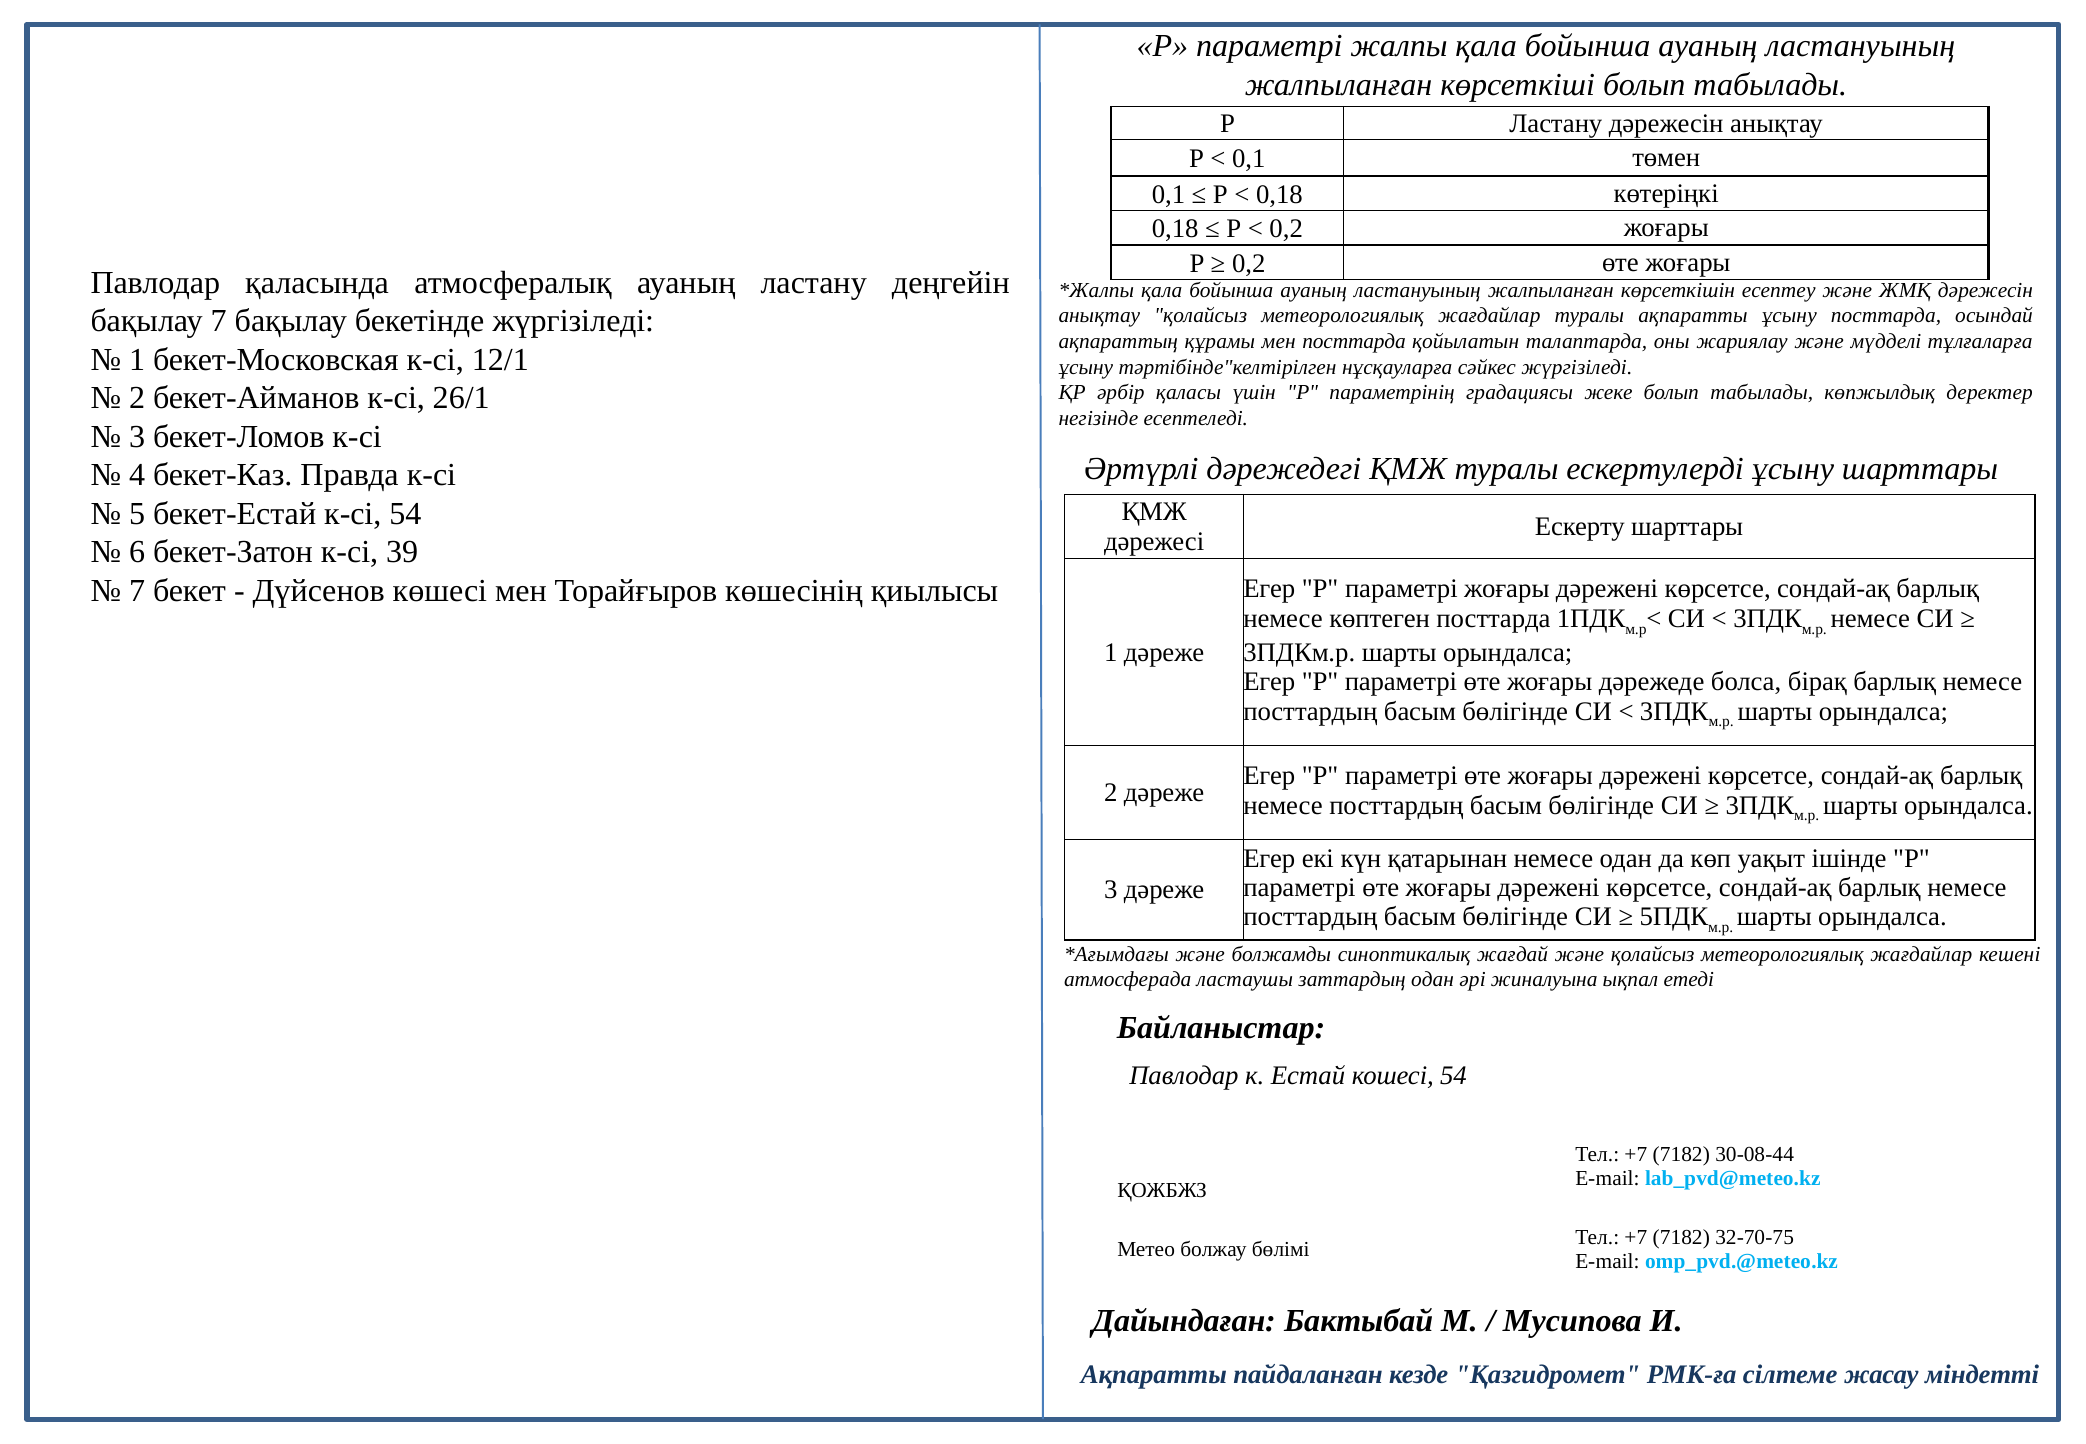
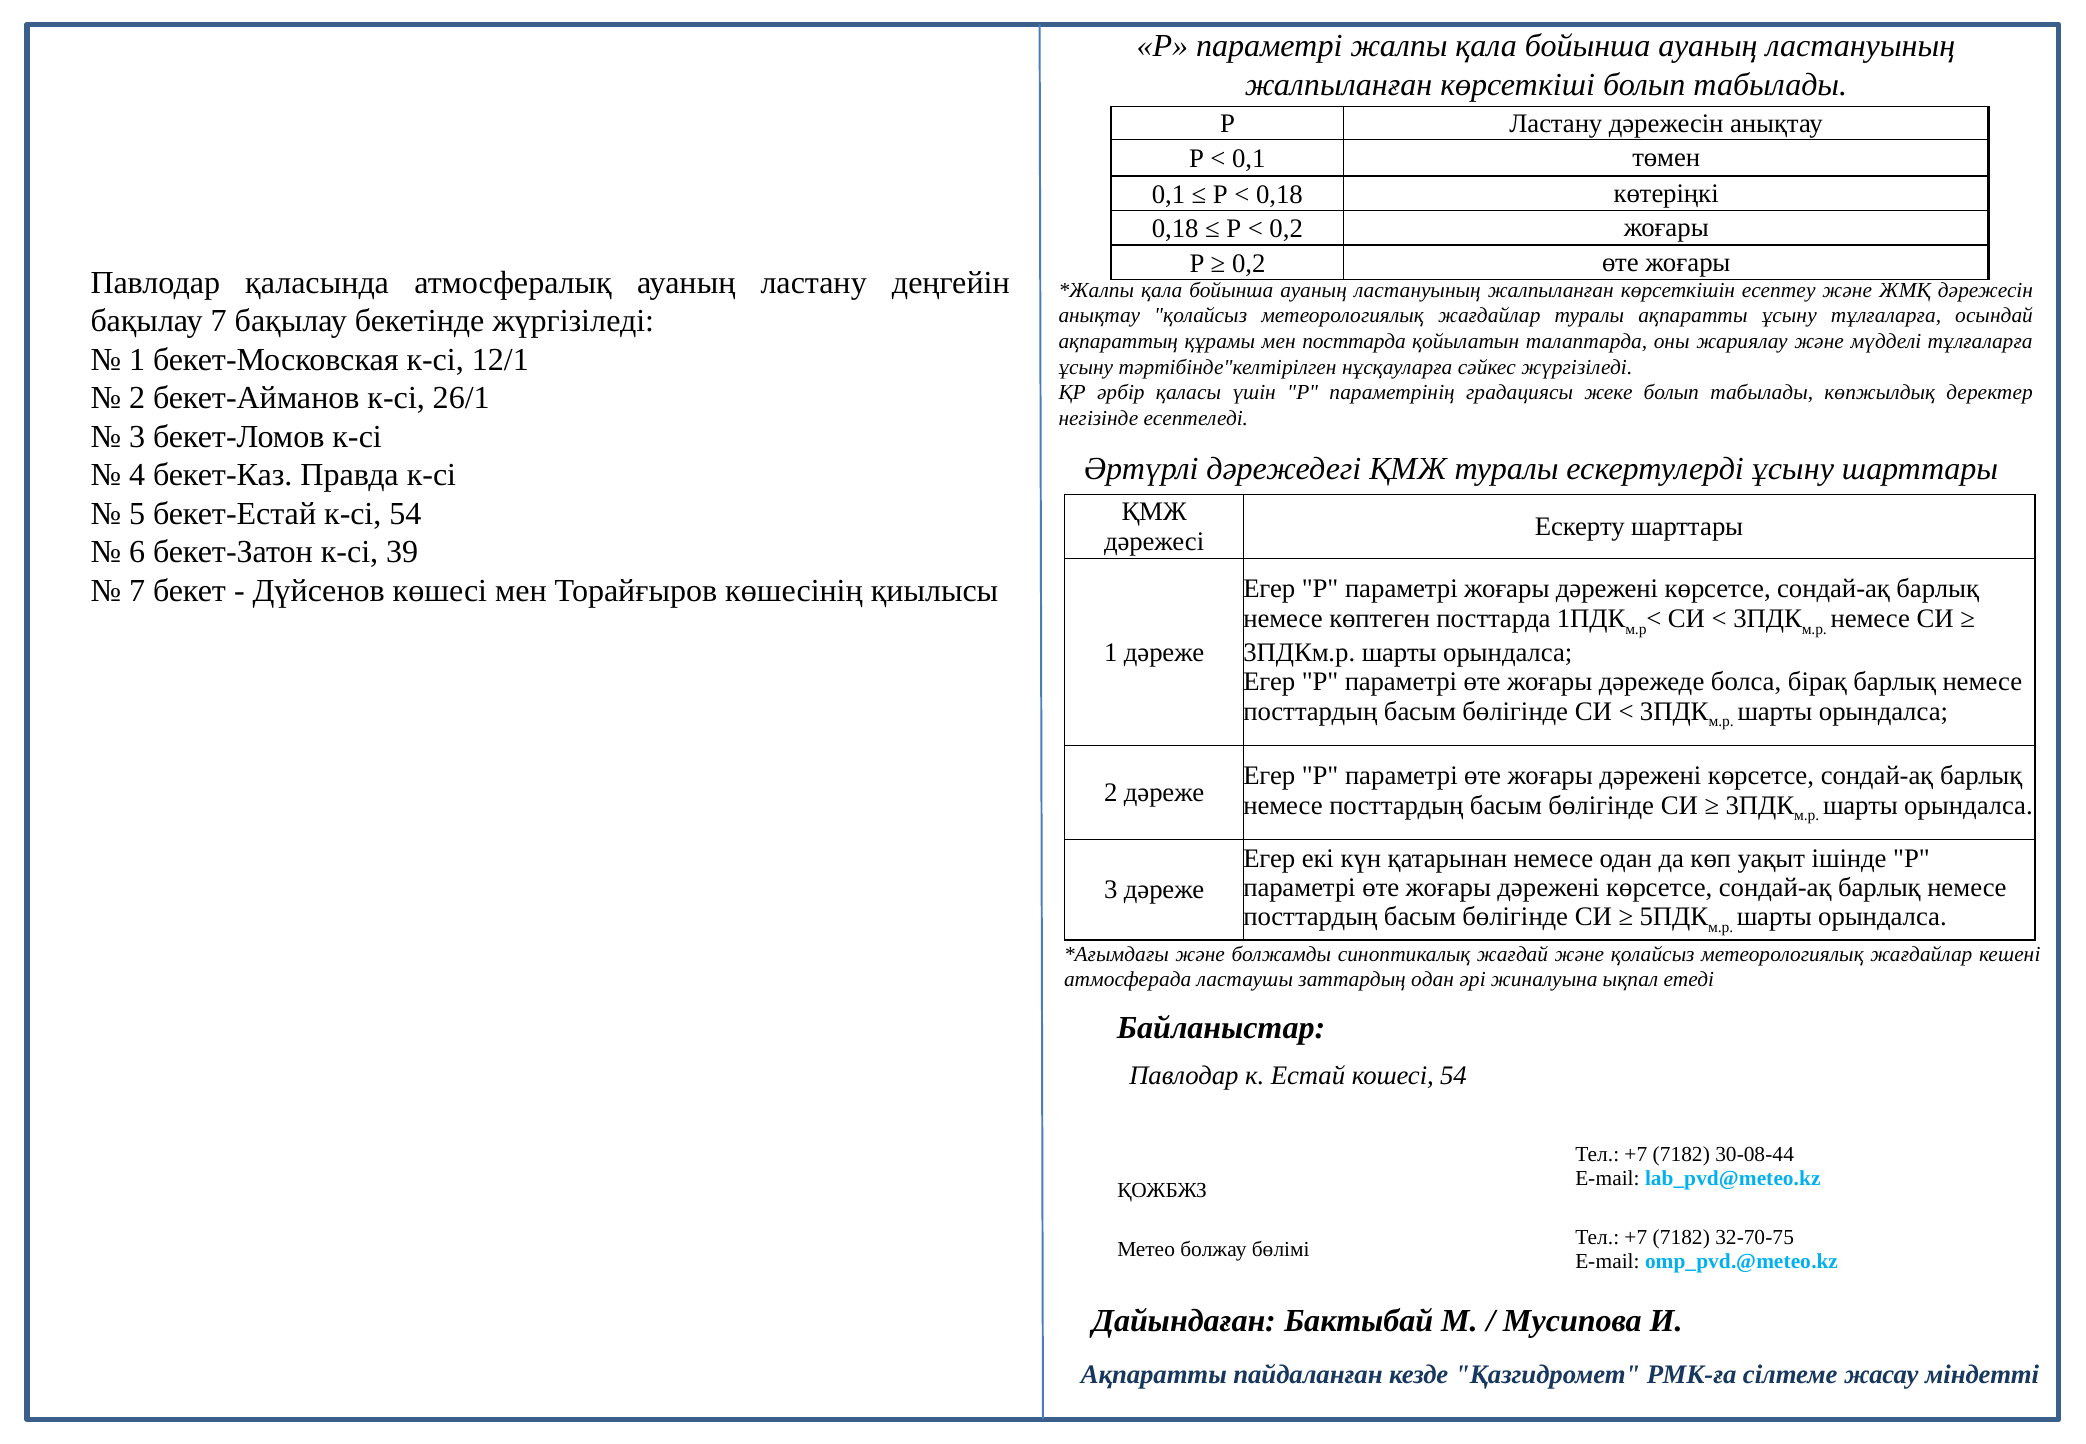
ұсыну посттарда: посттарда -> тұлғаларға
